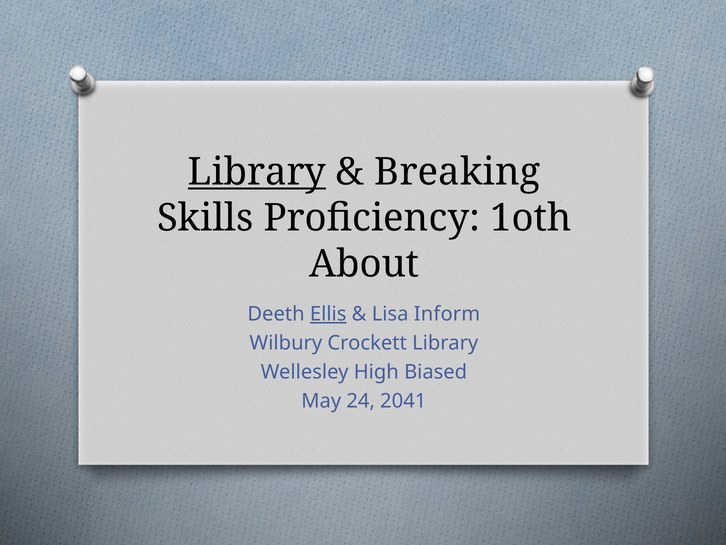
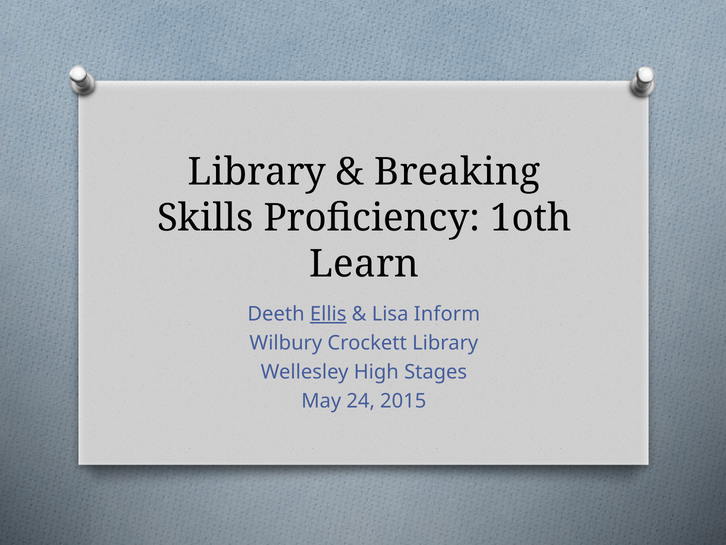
Library at (257, 172) underline: present -> none
About: About -> Learn
Biased: Biased -> Stages
2041: 2041 -> 2015
